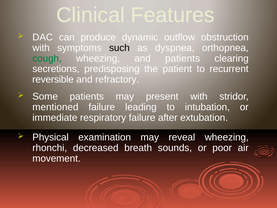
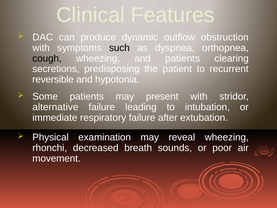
cough colour: green -> black
refractory: refractory -> hypotonia
mentioned: mentioned -> alternative
